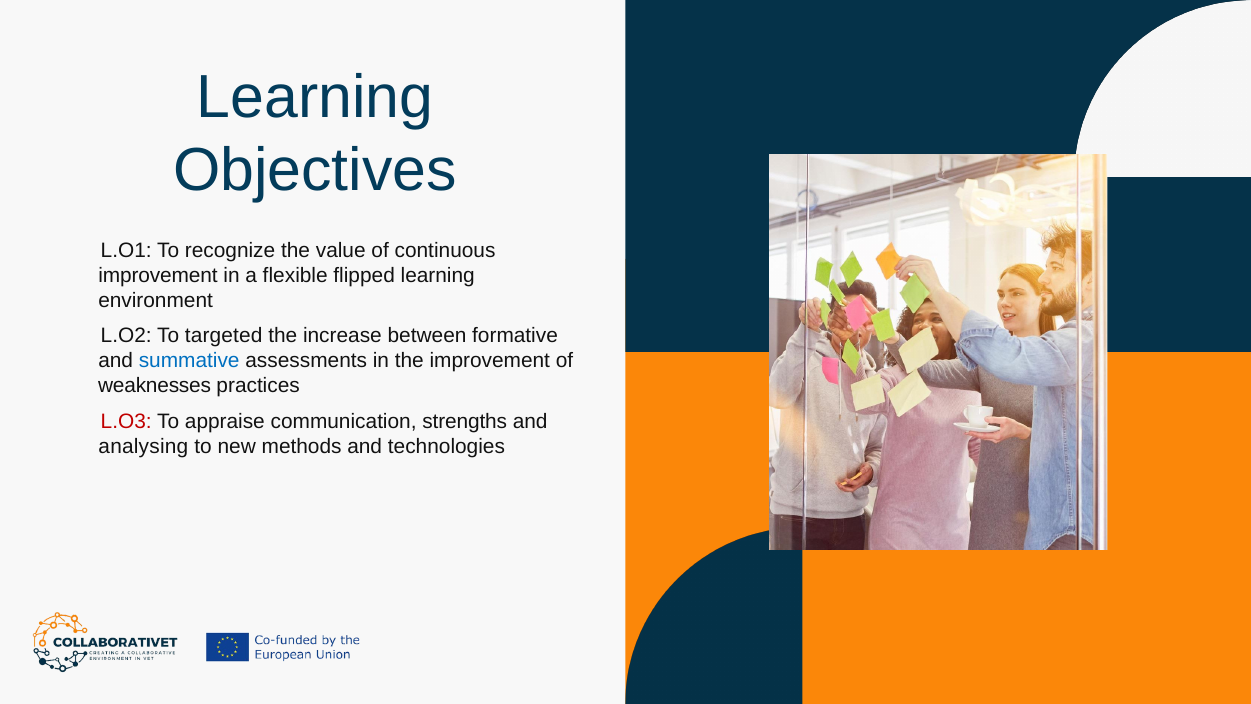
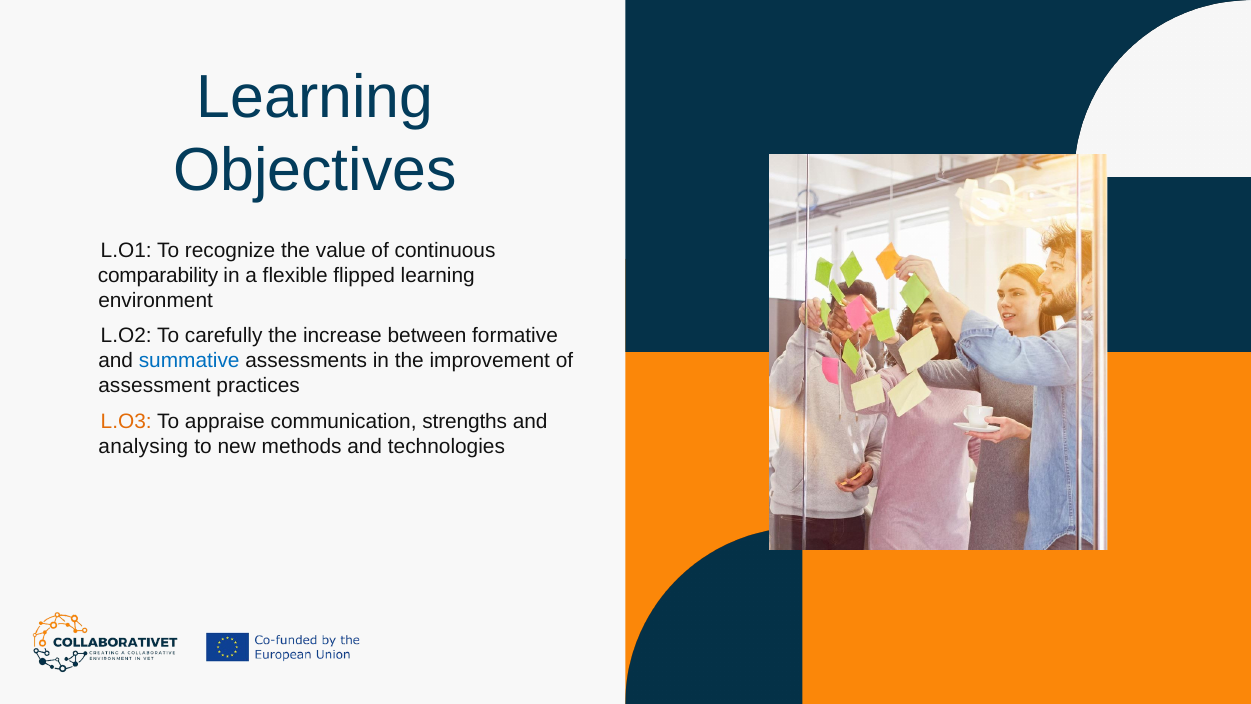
improvement at (158, 275): improvement -> comparability
targeted: targeted -> carefully
weaknesses: weaknesses -> assessment
L.O3 colour: red -> orange
